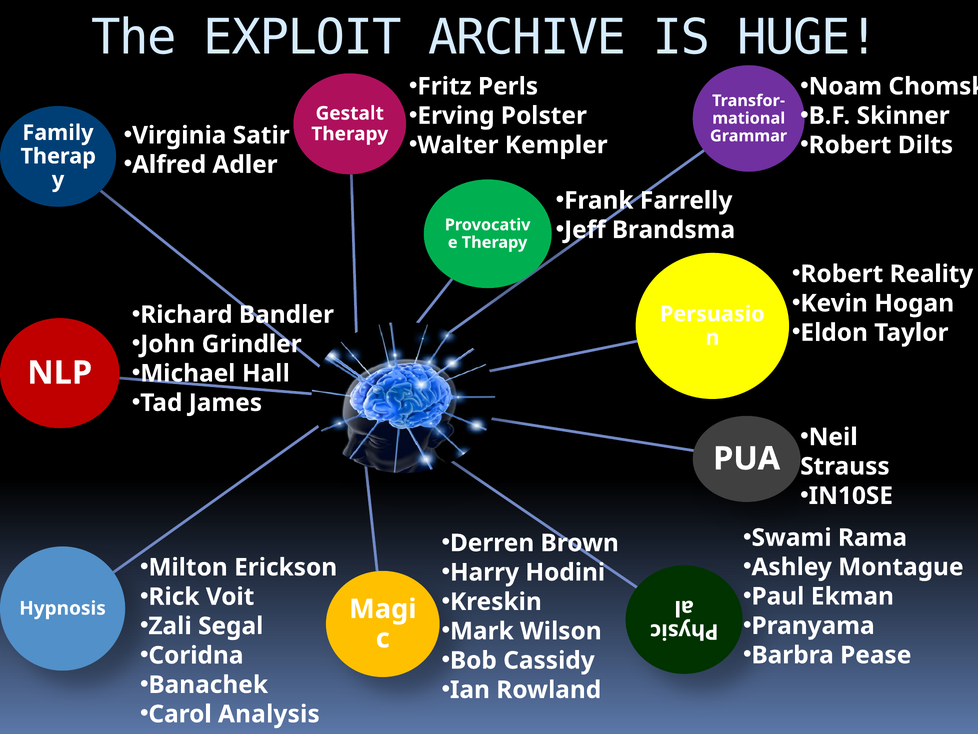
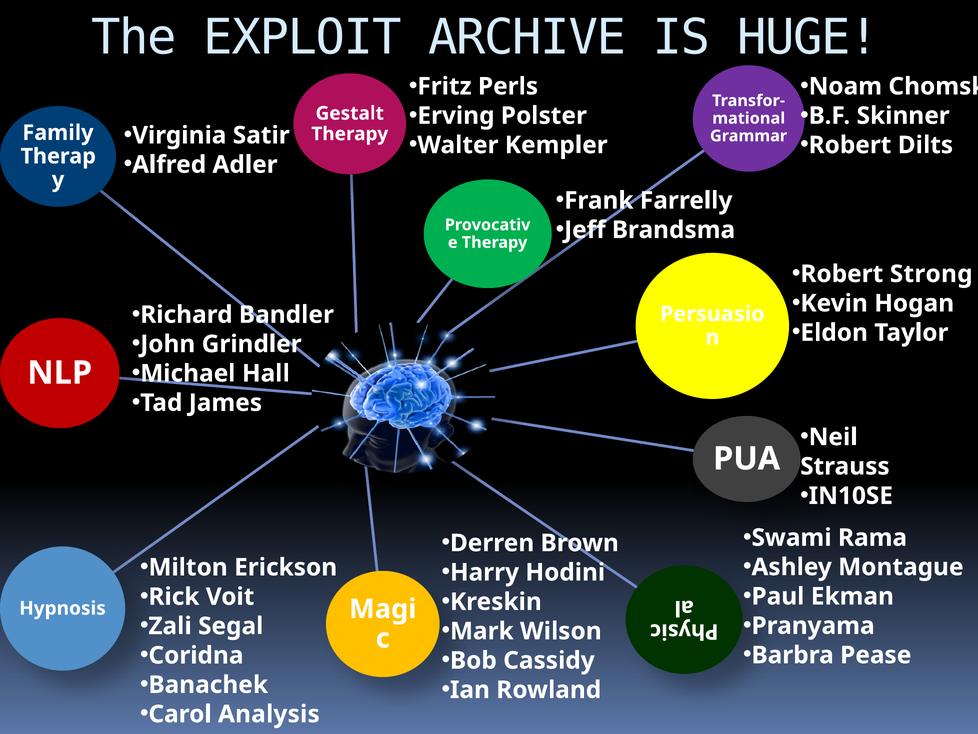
Reality: Reality -> Strong
